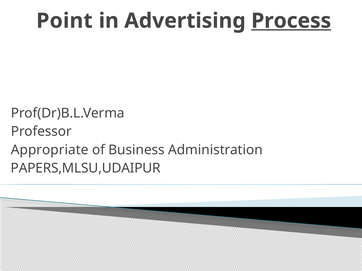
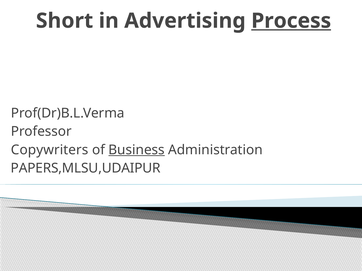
Point: Point -> Short
Appropriate: Appropriate -> Copywriters
Business underline: none -> present
